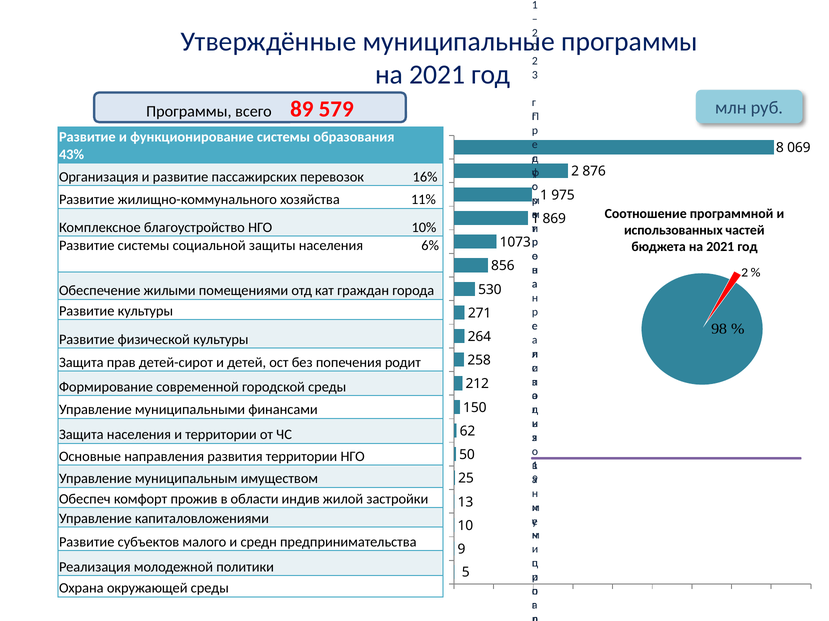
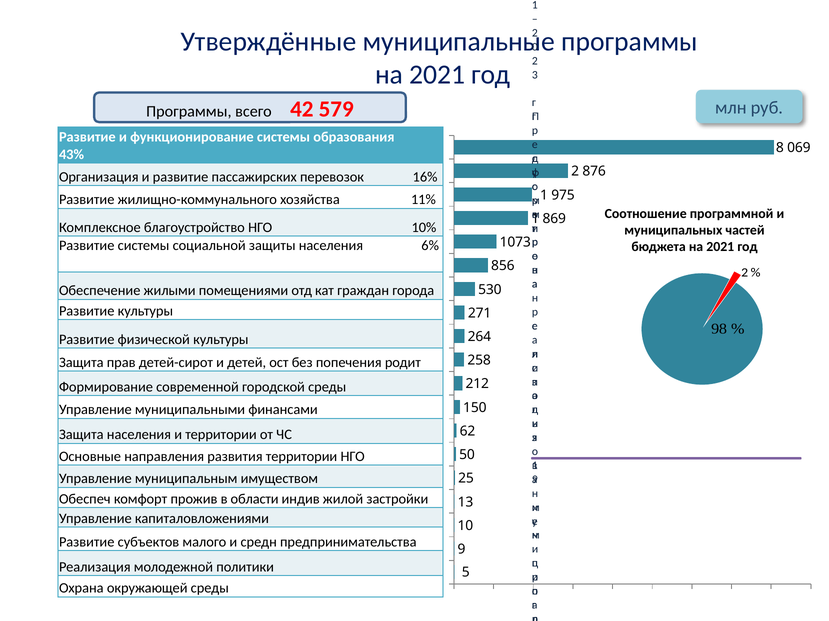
89: 89 -> 42
использованных: использованных -> муниципальных
